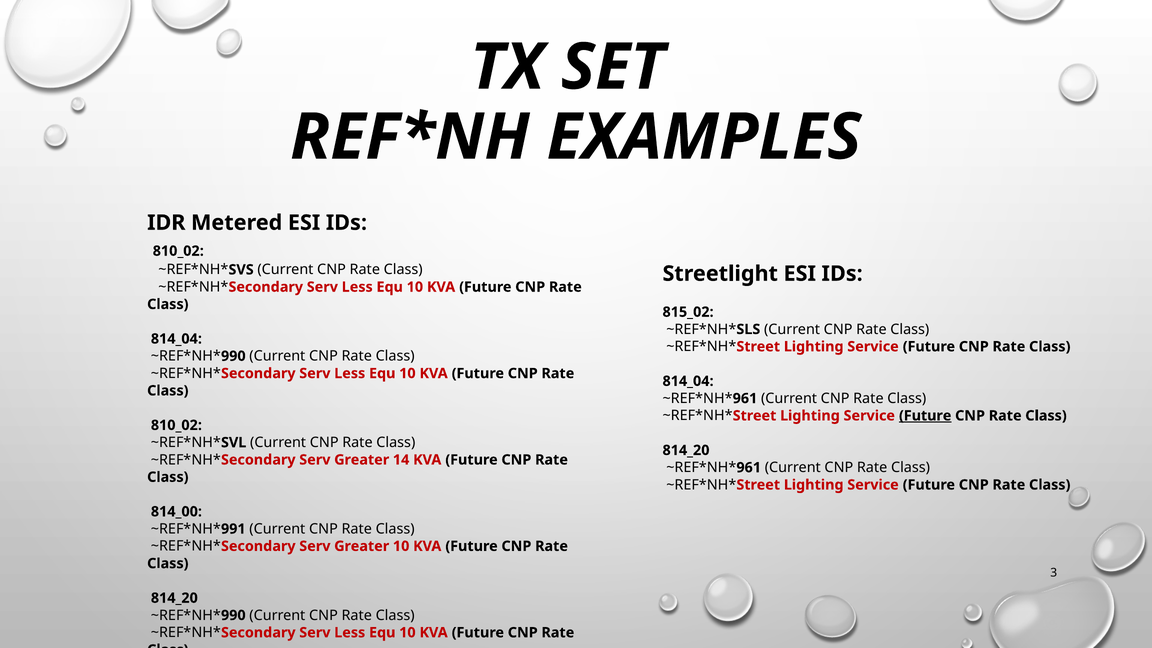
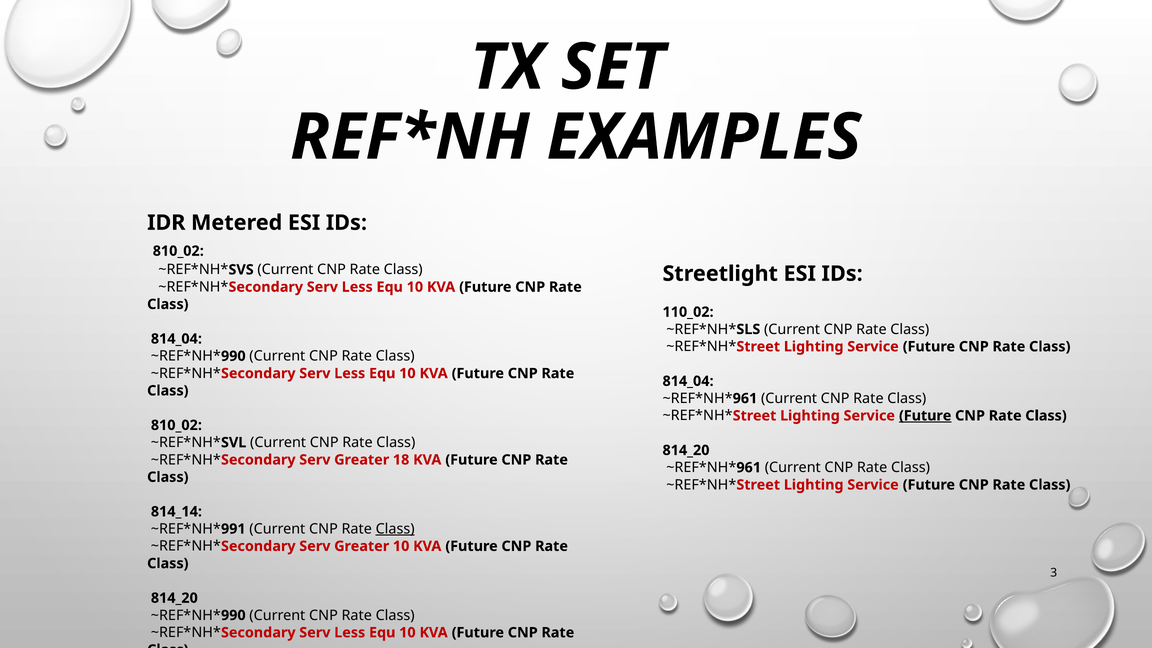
815_02: 815_02 -> 110_02
14: 14 -> 18
814_00: 814_00 -> 814_14
Class at (395, 529) underline: none -> present
